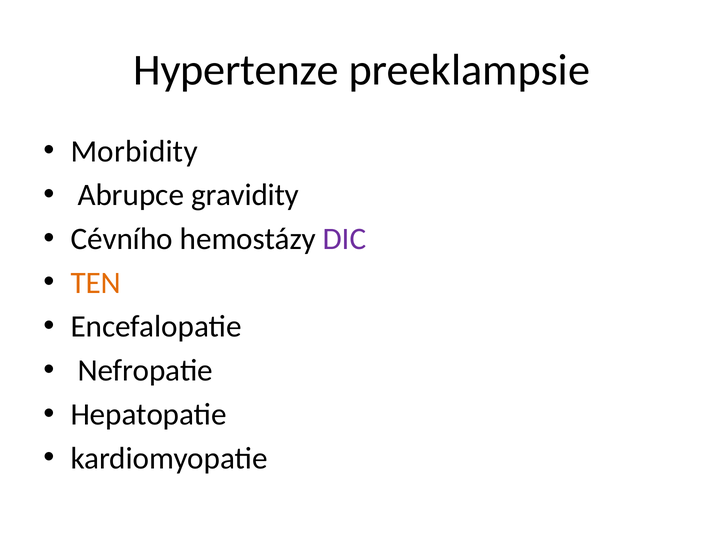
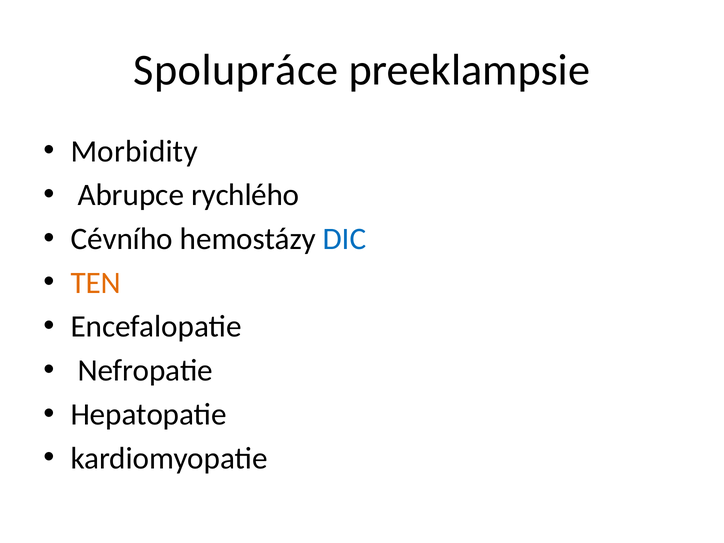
Hypertenze: Hypertenze -> Spolupráce
gravidity: gravidity -> rychlého
DIC colour: purple -> blue
